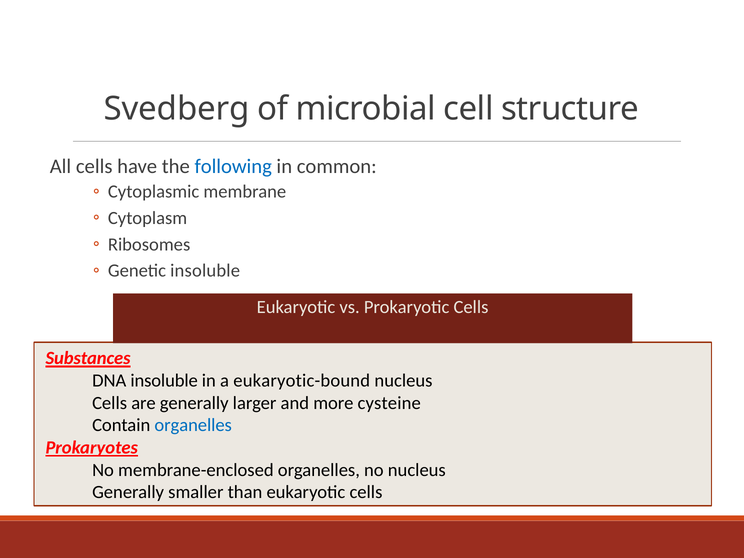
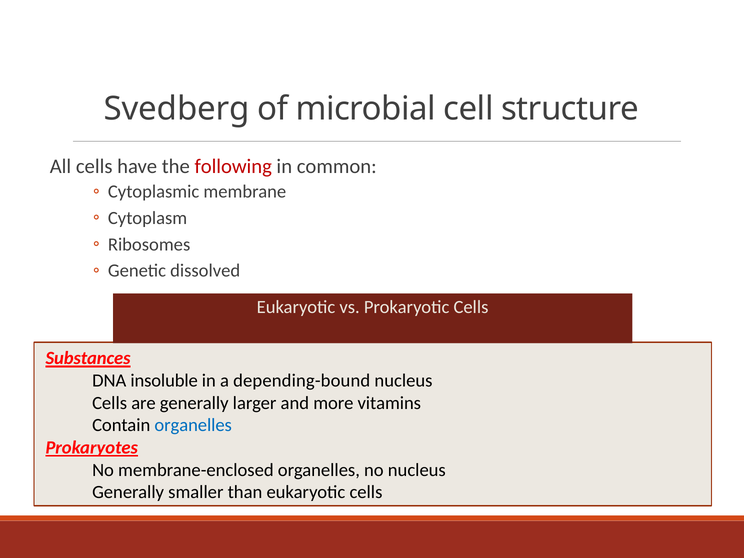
following colour: blue -> red
Genetic insoluble: insoluble -> dissolved
eukaryotic-bound: eukaryotic-bound -> depending-bound
cysteine: cysteine -> vitamins
